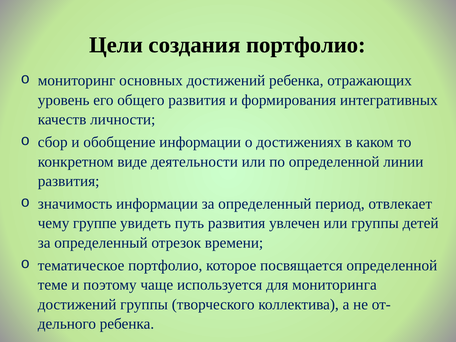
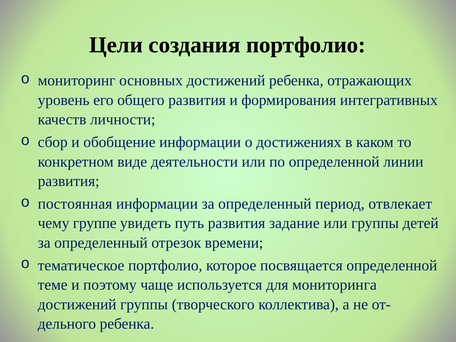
значимость: значимость -> постоянная
увлечен: увлечен -> задание
